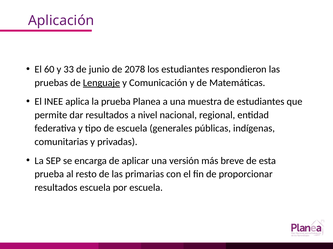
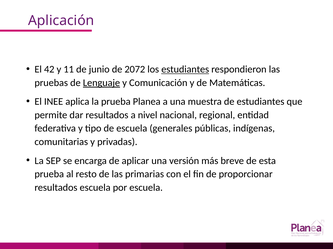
60: 60 -> 42
33: 33 -> 11
2078: 2078 -> 2072
estudiantes at (185, 70) underline: none -> present
